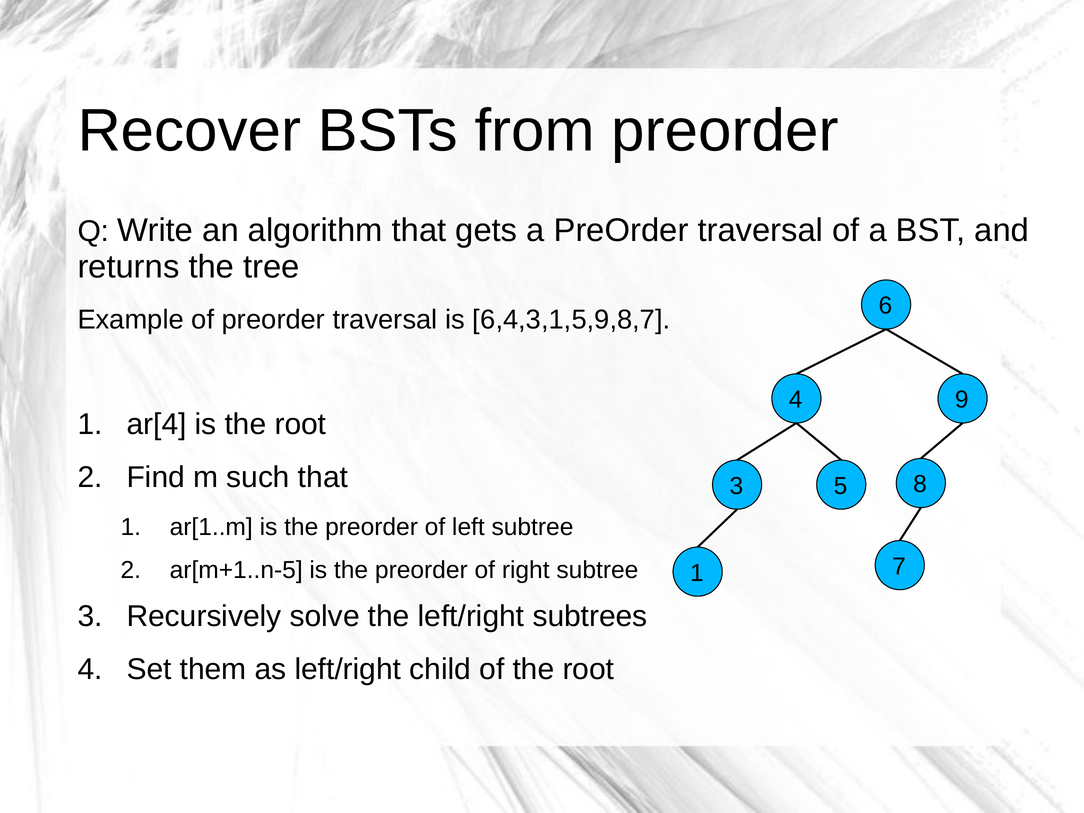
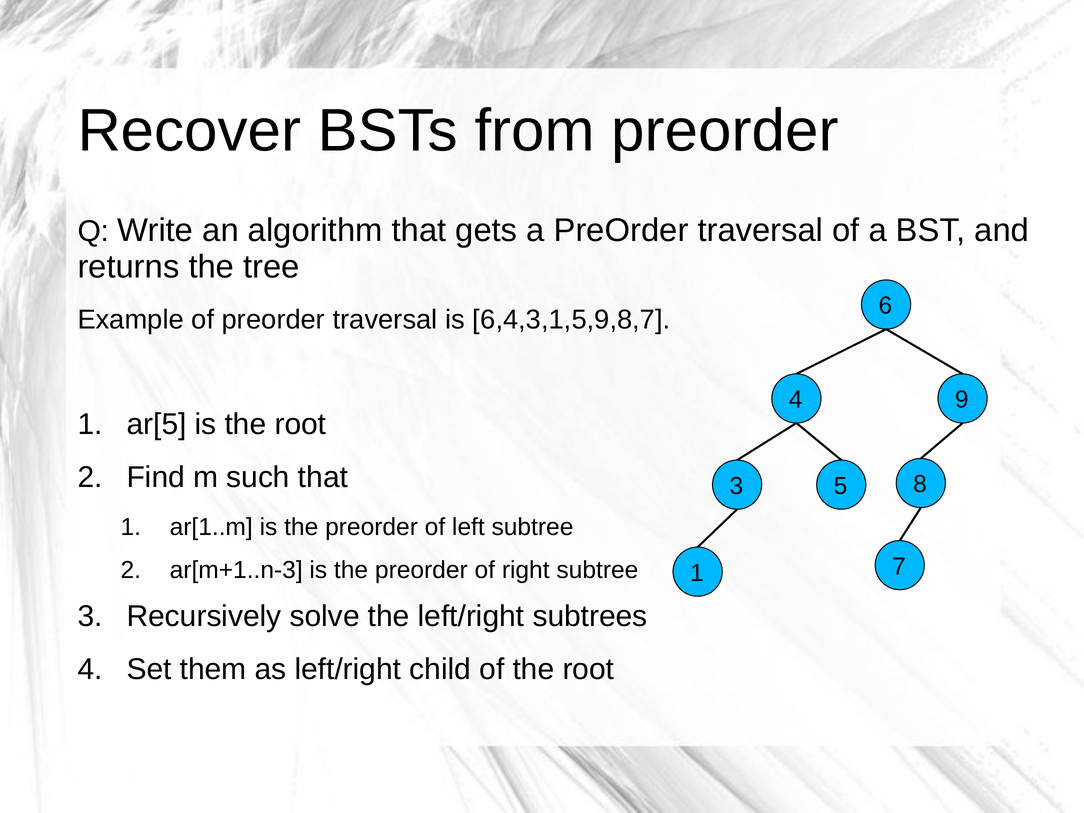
ar[4: ar[4 -> ar[5
ar[m+1..n-5: ar[m+1..n-5 -> ar[m+1..n-3
